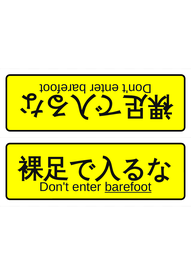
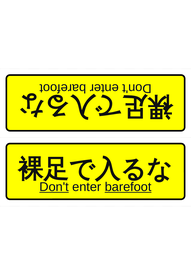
Don't underline: none -> present
